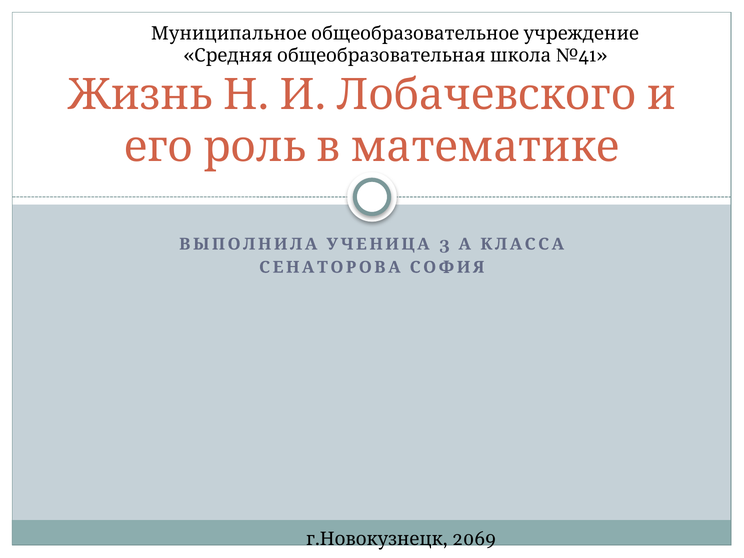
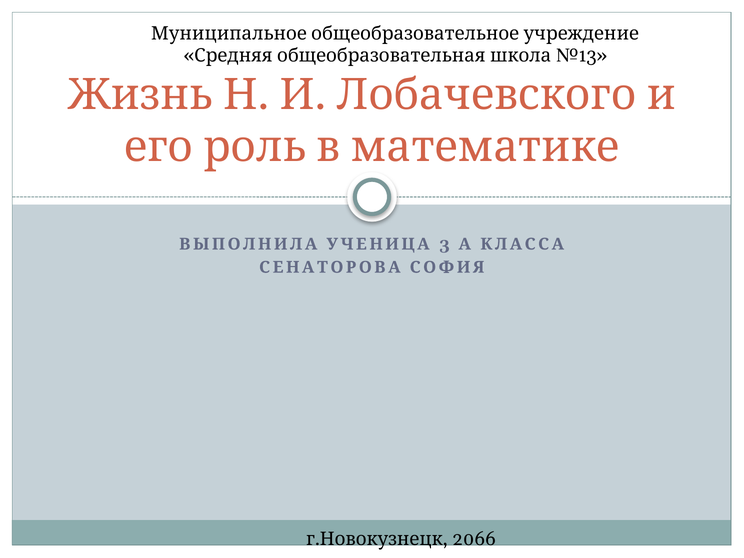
№41: №41 -> №13
2069: 2069 -> 2066
